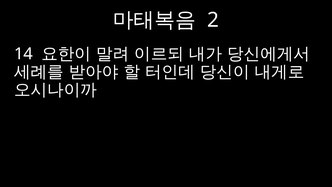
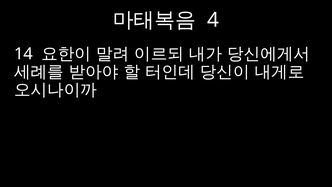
2: 2 -> 4
